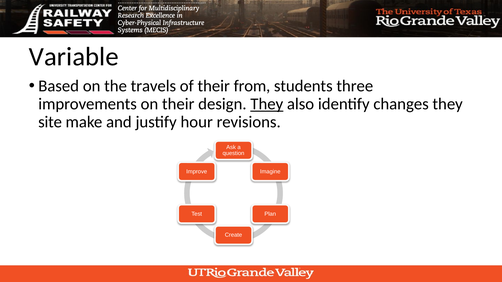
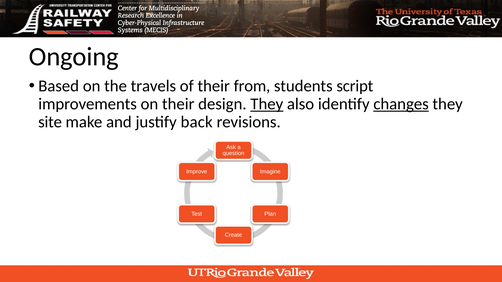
Variable: Variable -> Ongoing
three: three -> script
changes underline: none -> present
hour: hour -> back
